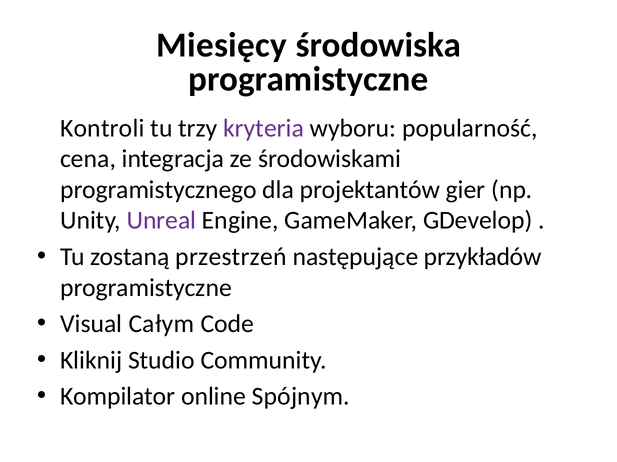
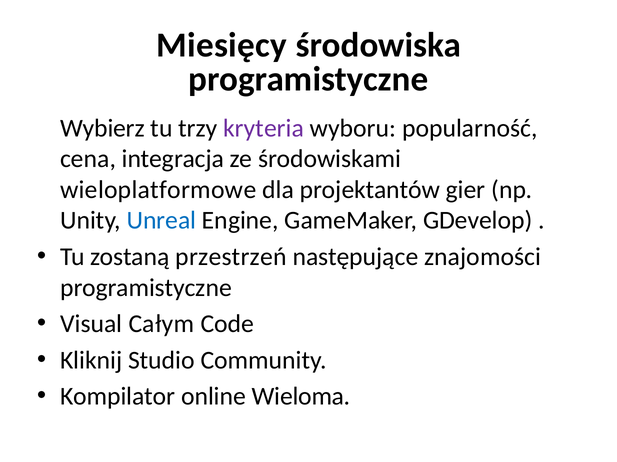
Kontroli: Kontroli -> Wybierz
programistycznego: programistycznego -> wieloplatformowe
Unreal colour: purple -> blue
przykładów: przykładów -> znajomości
Spójnym: Spójnym -> Wieloma
